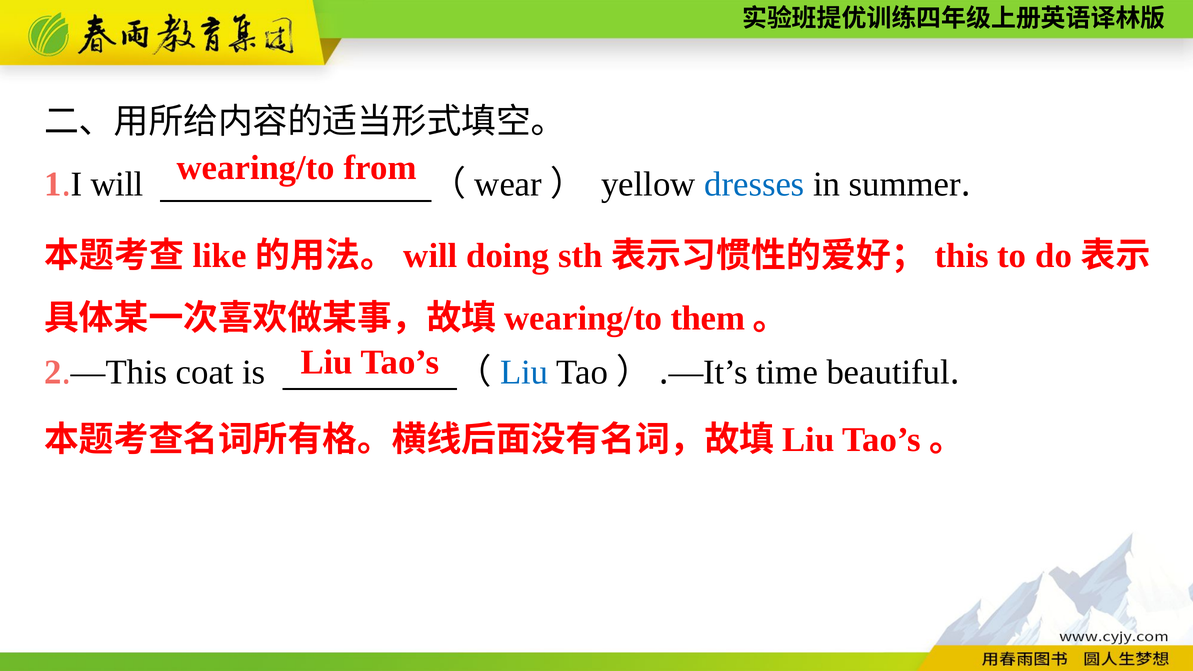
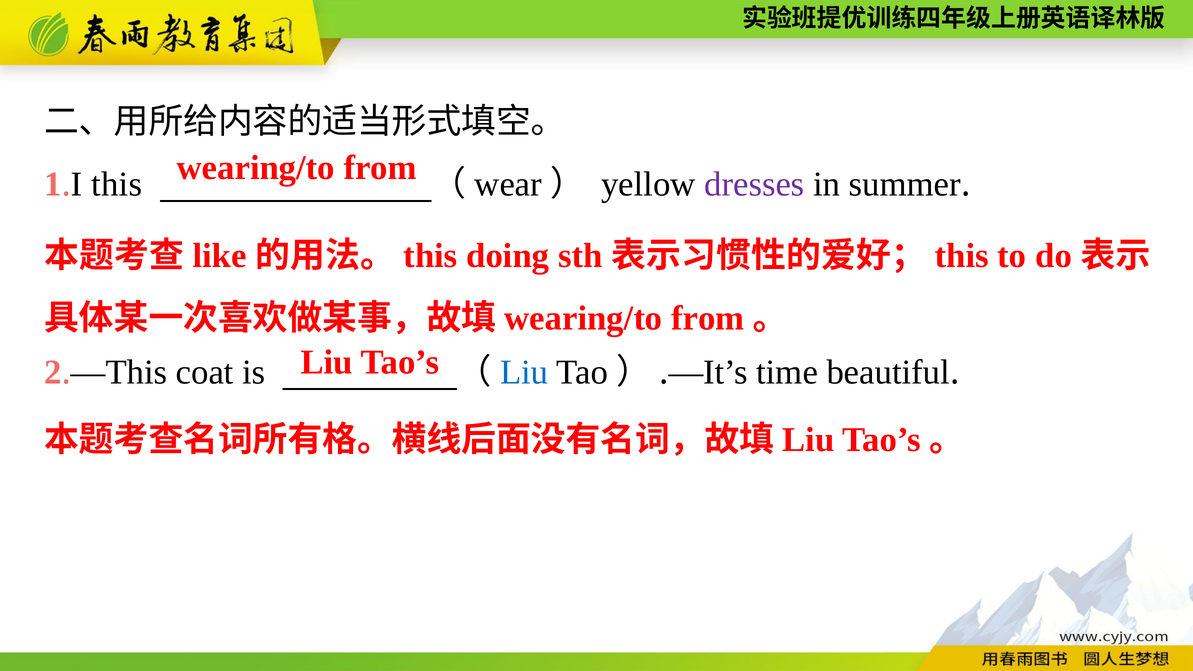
will at (117, 184): will -> this
dresses colour: blue -> purple
will at (430, 256): will -> this
them at (708, 318): them -> from
